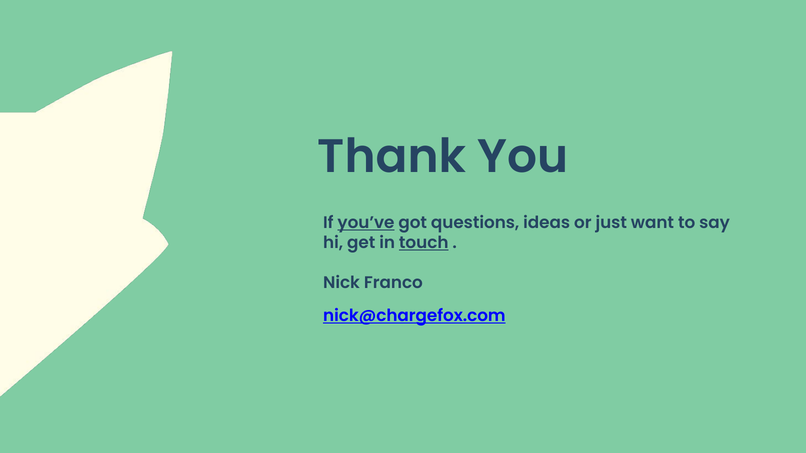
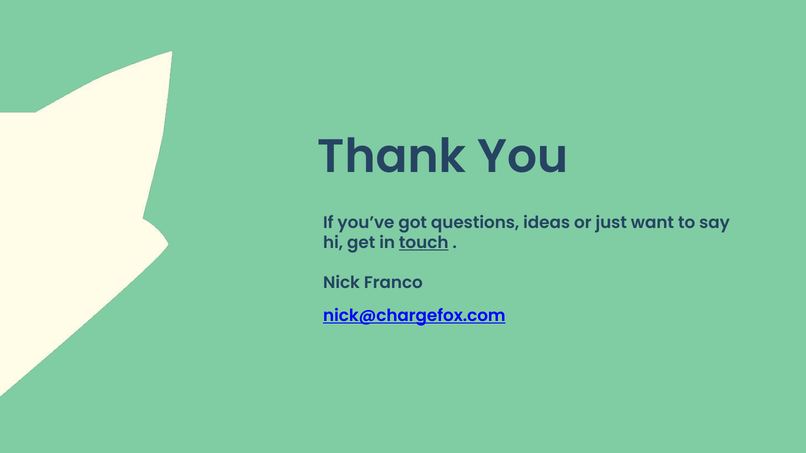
you’ve underline: present -> none
